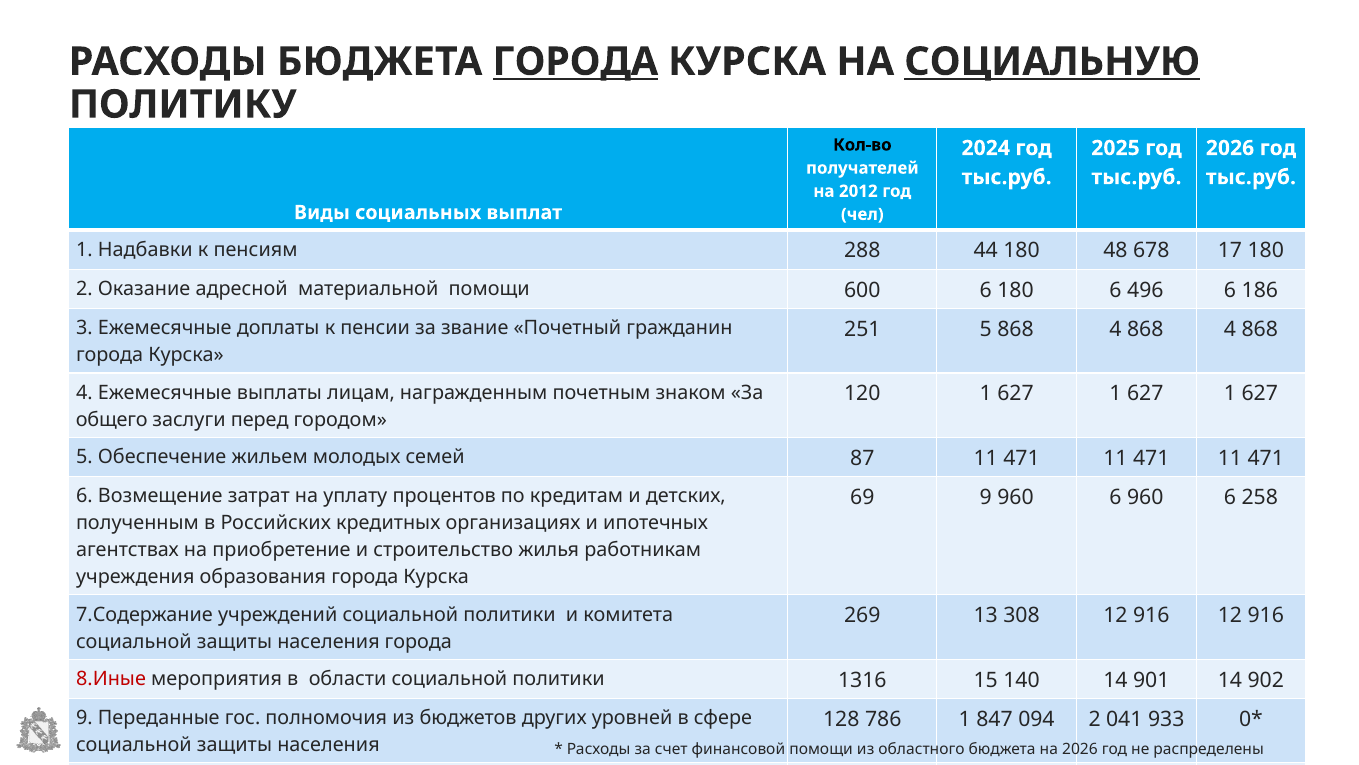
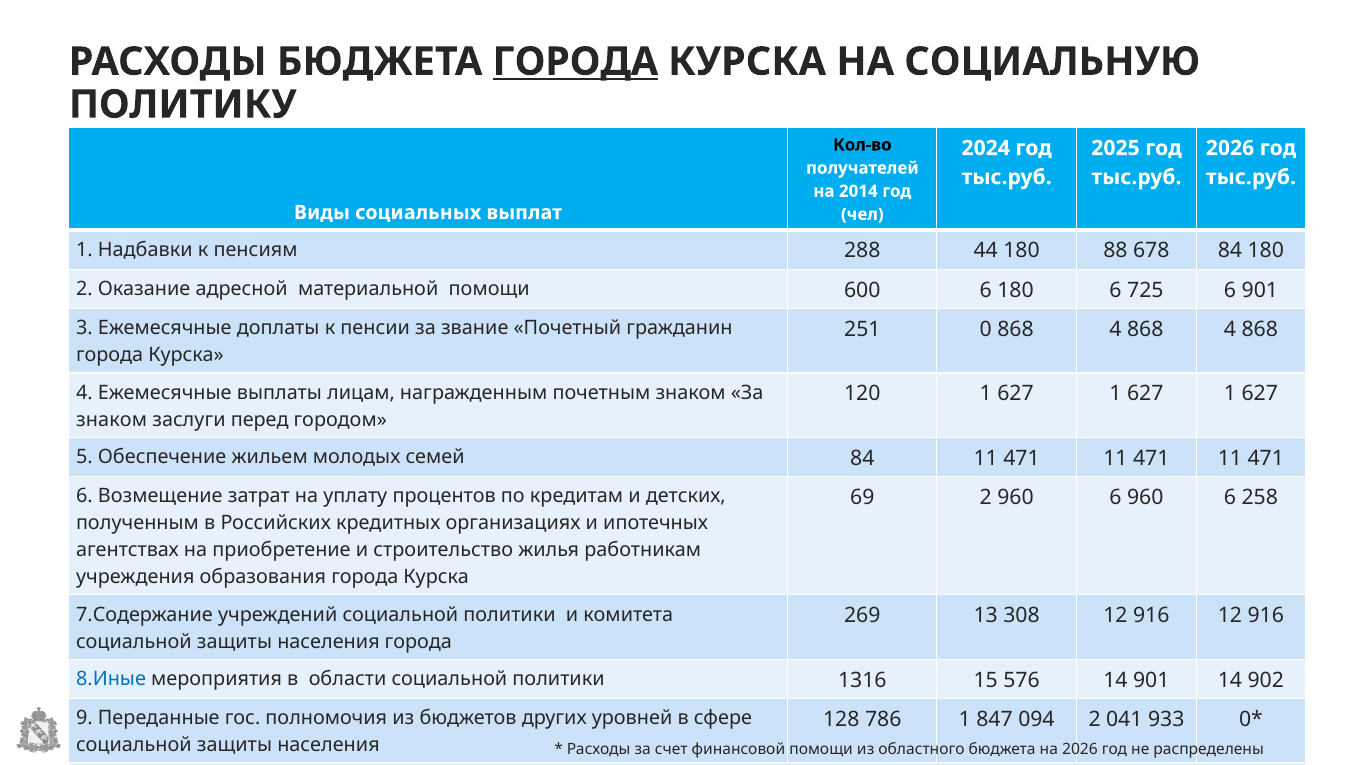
СОЦИАЛЬНУЮ at (1052, 62) underline: present -> none
2012: 2012 -> 2014
48: 48 -> 88
678 17: 17 -> 84
496: 496 -> 725
6 186: 186 -> 901
251 5: 5 -> 0
общего at (112, 419): общего -> знаком
семей 87: 87 -> 84
69 9: 9 -> 2
8.Иные colour: red -> blue
140: 140 -> 576
